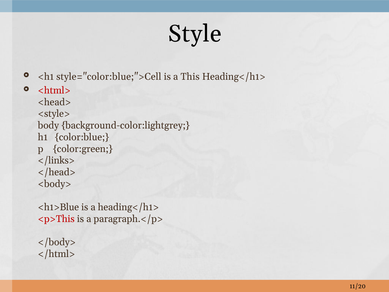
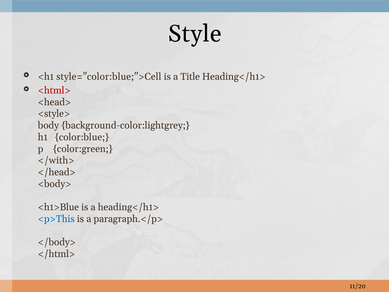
This: This -> Title
</links>: </links> -> </with>
<p>This colour: red -> blue
